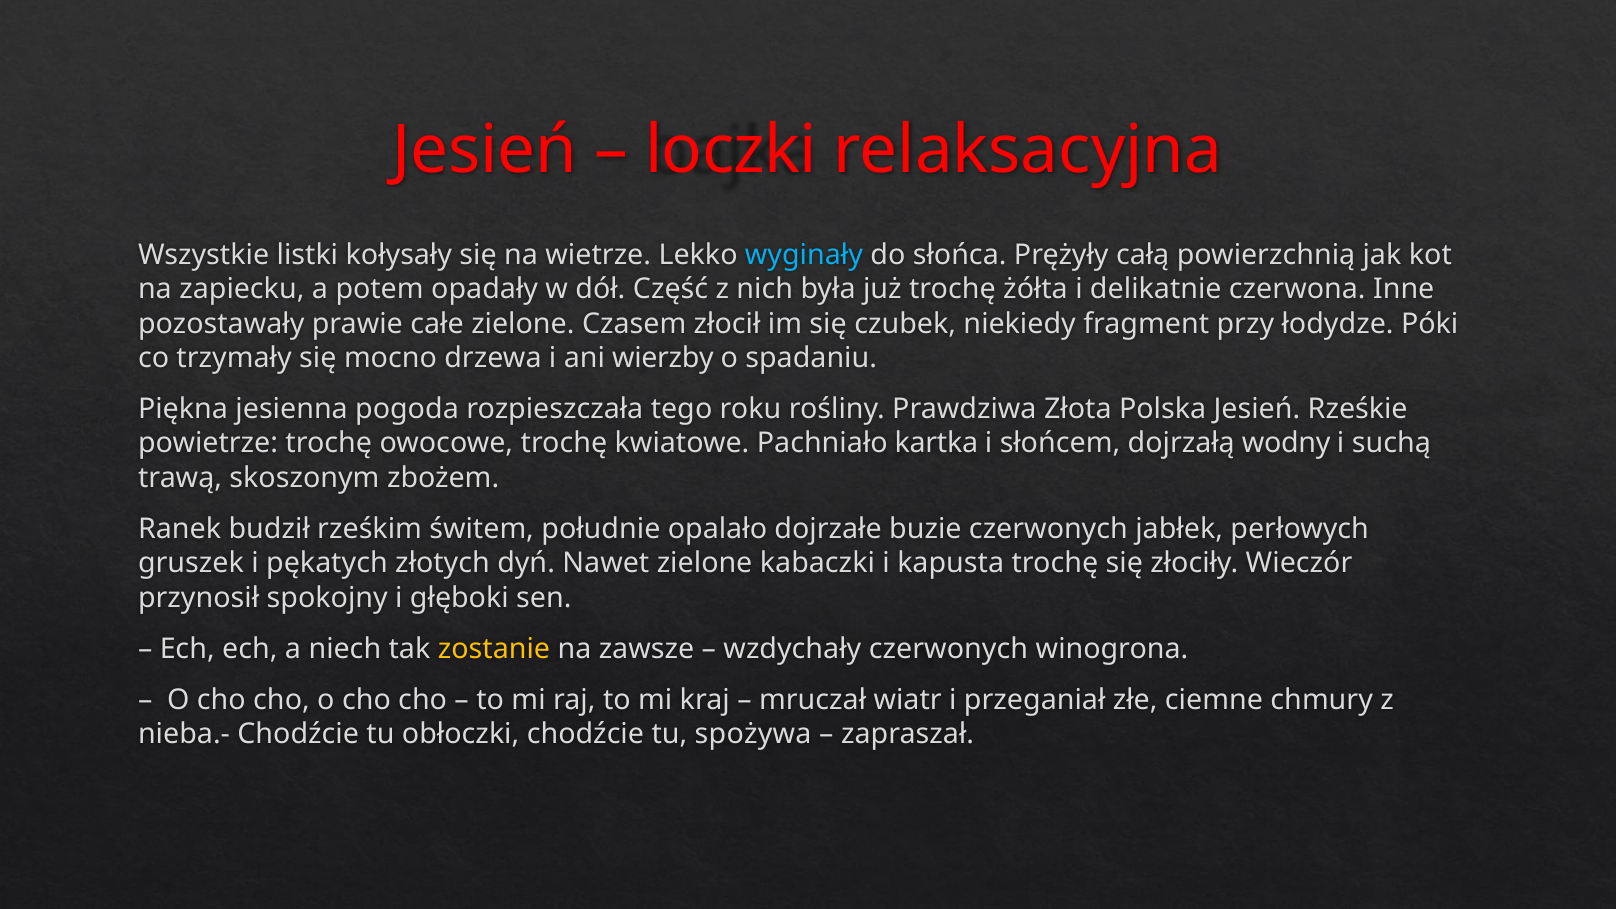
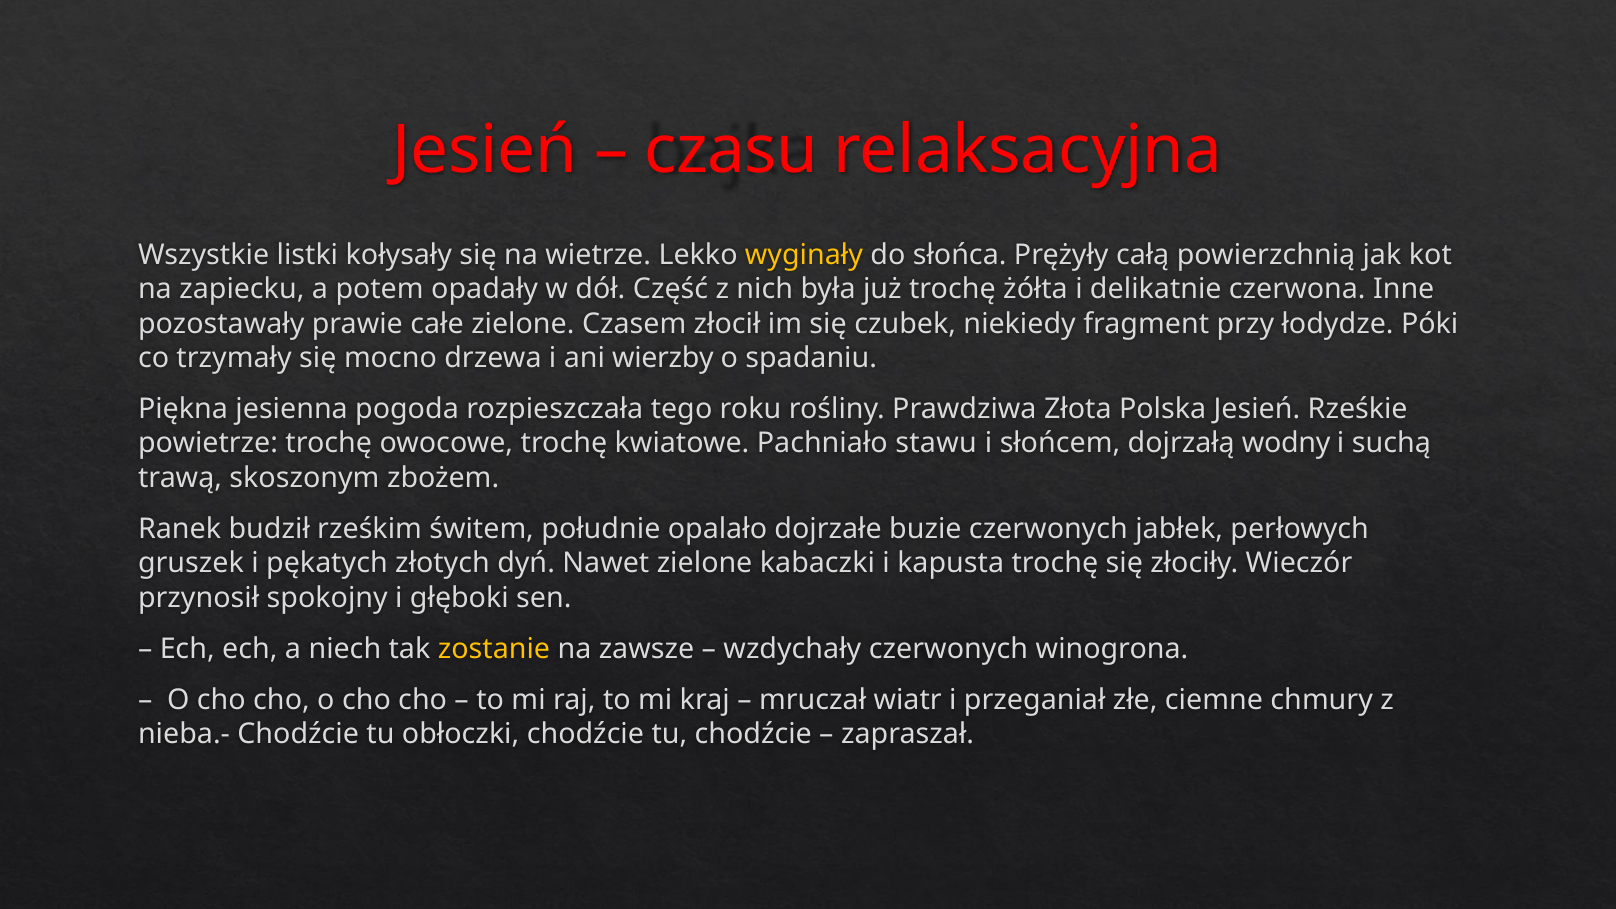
loczki: loczki -> czasu
wyginały colour: light blue -> yellow
kartka: kartka -> stawu
tu spożywa: spożywa -> chodźcie
